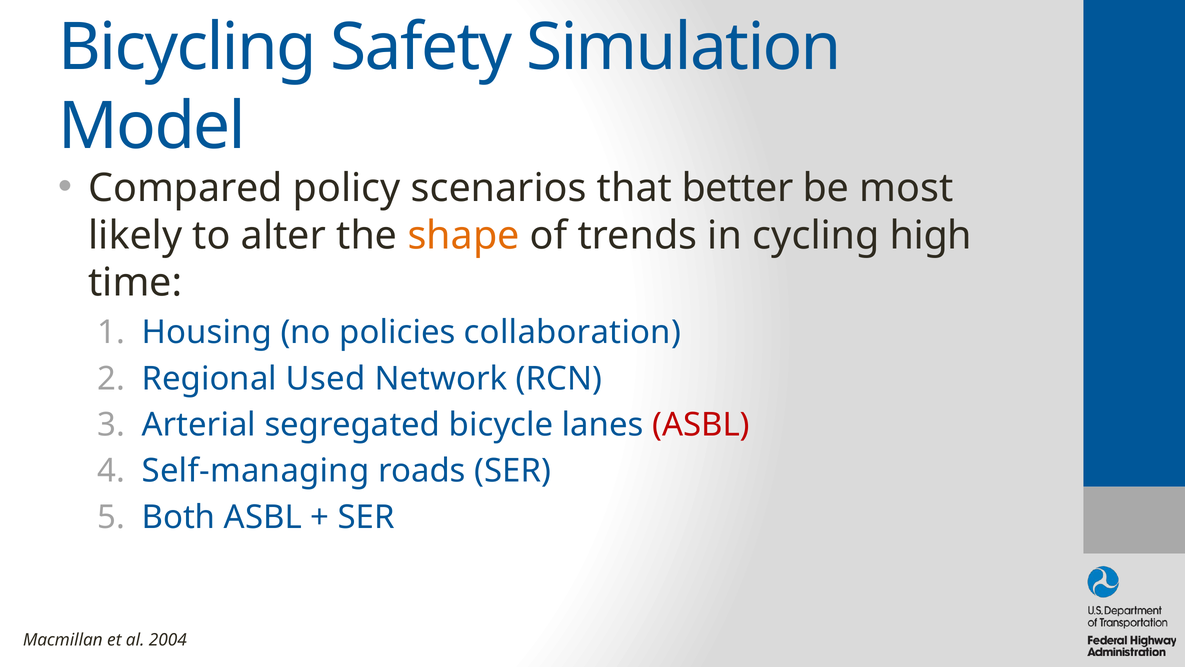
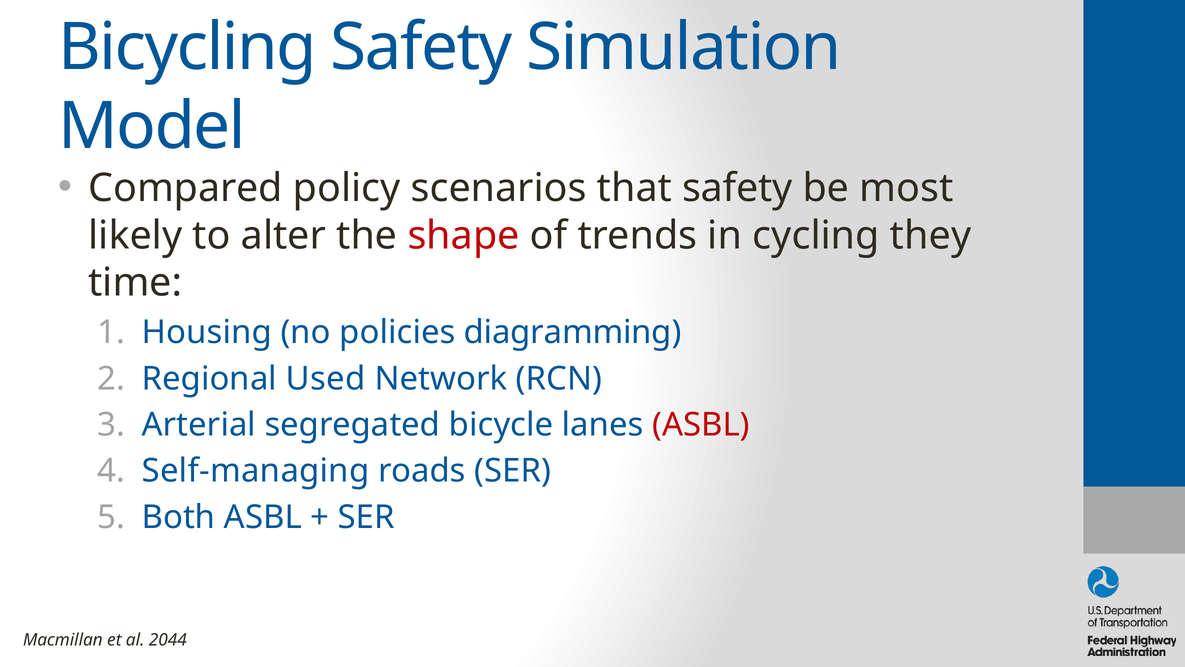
that better: better -> safety
shape colour: orange -> red
high: high -> they
collaboration: collaboration -> diagramming
2004: 2004 -> 2044
